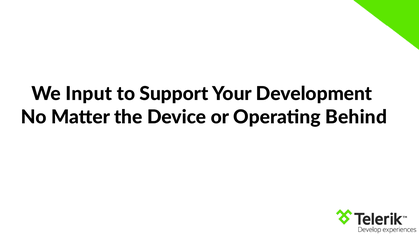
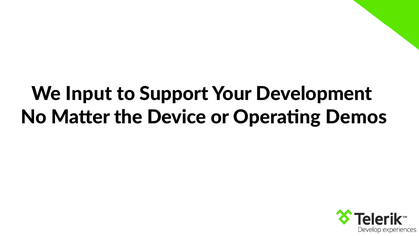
Behind: Behind -> Demos
